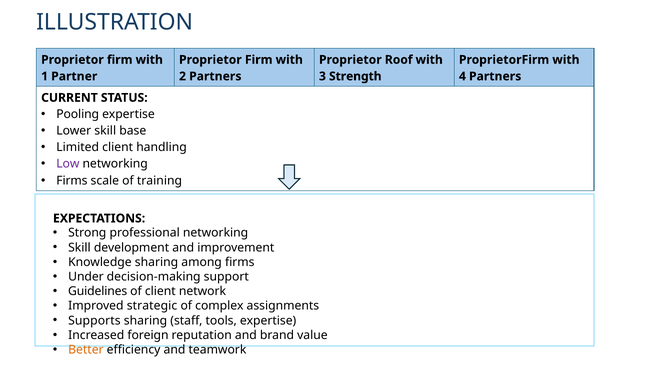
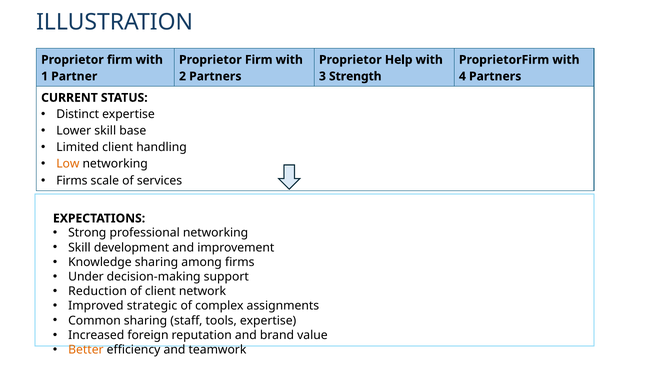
Roof: Roof -> Help
Pooling: Pooling -> Distinct
Low colour: purple -> orange
training: training -> services
Guidelines: Guidelines -> Reduction
Supports: Supports -> Common
